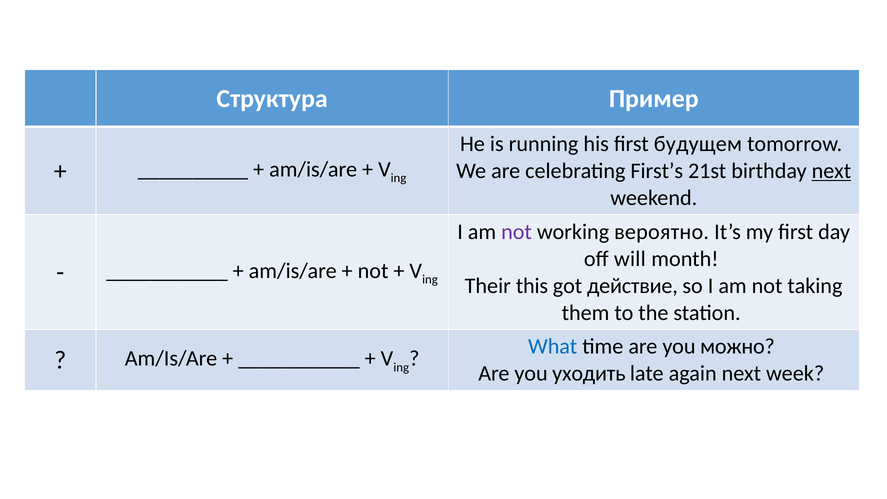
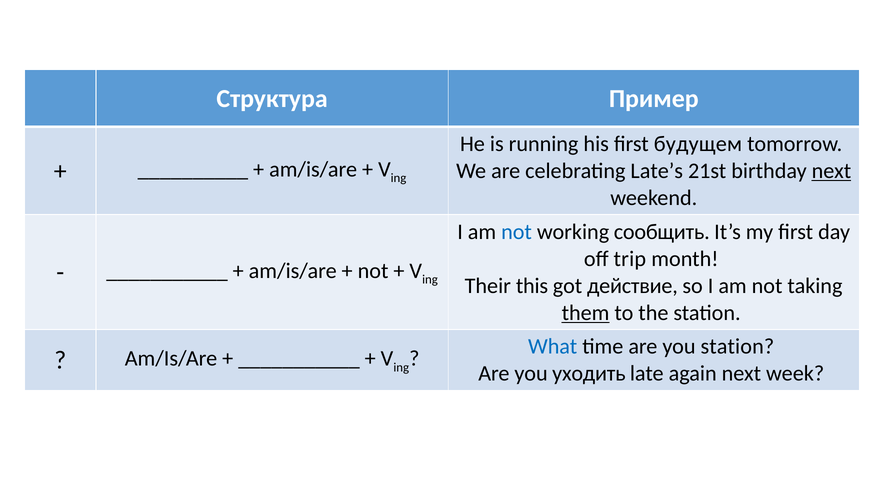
First’s: First’s -> Late’s
not at (517, 232) colour: purple -> blue
вероятно: вероятно -> сообщить
will: will -> trip
them underline: none -> present
you можно: можно -> station
